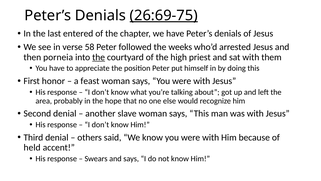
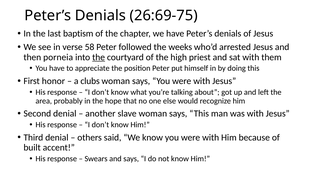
26:69-75 underline: present -> none
entered: entered -> baptism
feast: feast -> clubs
held: held -> built
